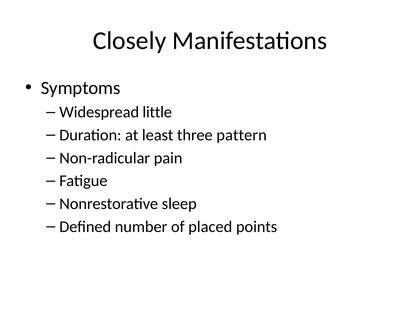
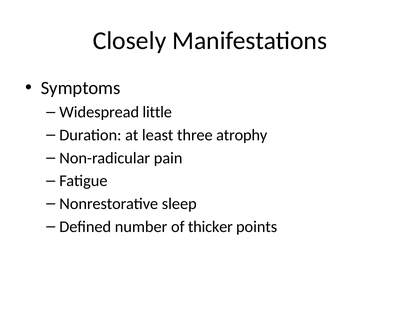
pattern: pattern -> atrophy
placed: placed -> thicker
